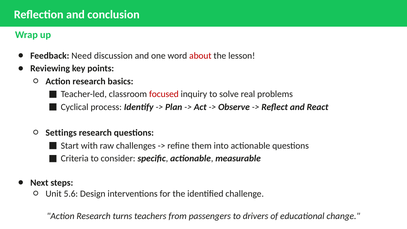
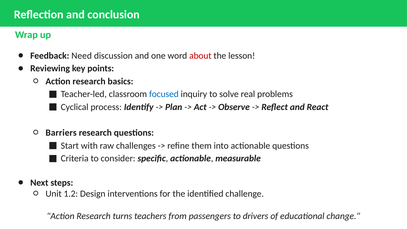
focused colour: red -> blue
Settings: Settings -> Barriers
5.6: 5.6 -> 1.2
